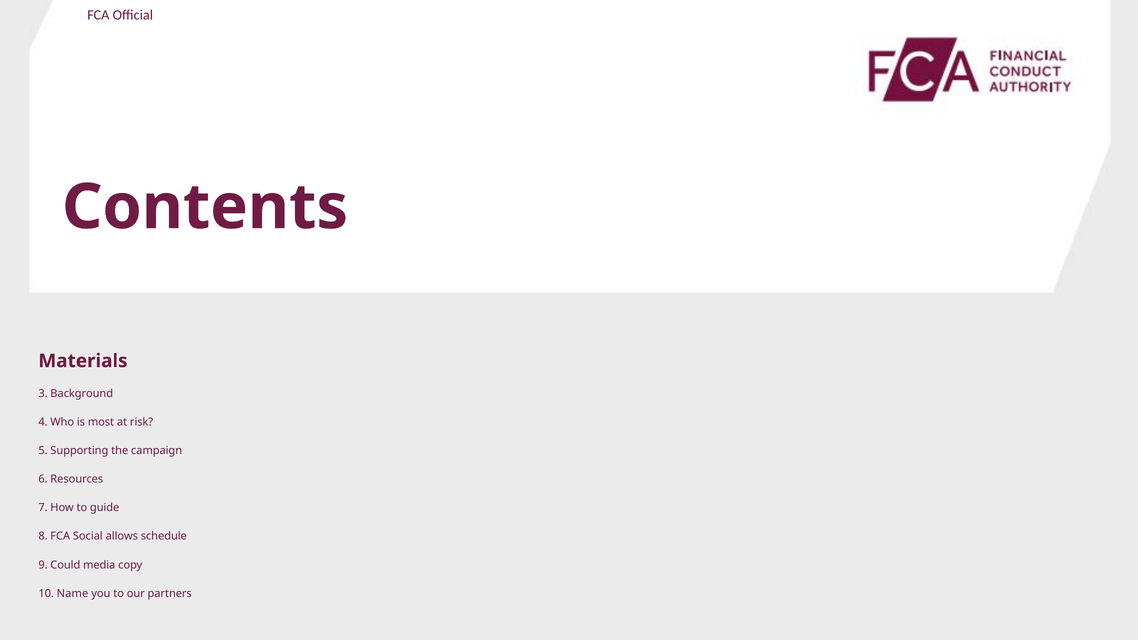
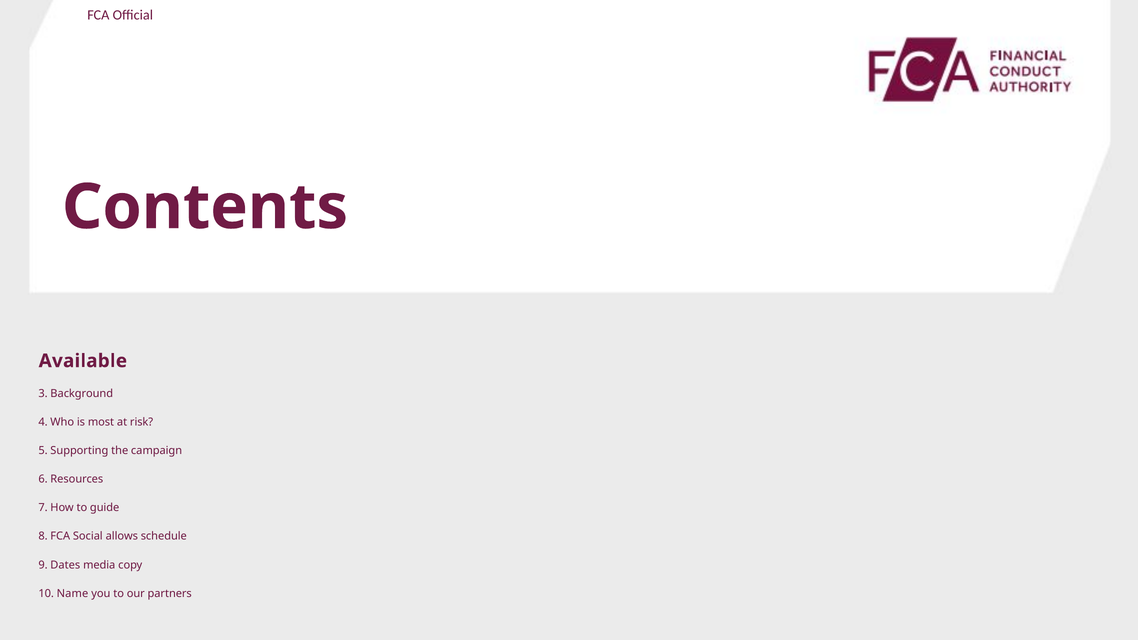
Materials: Materials -> Available
Could: Could -> Dates
